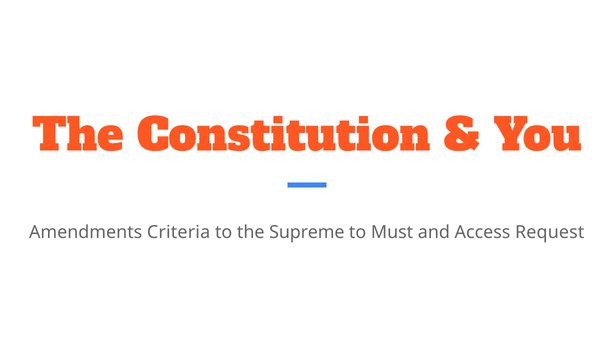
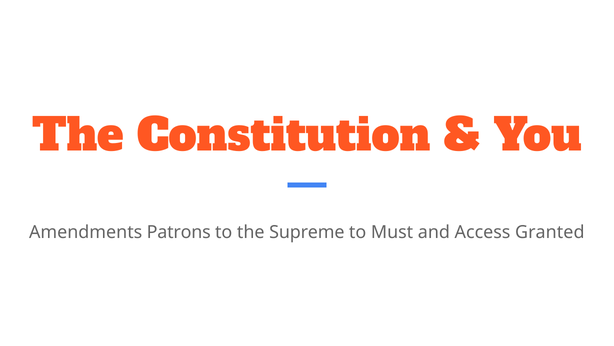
Criteria: Criteria -> Patrons
Request: Request -> Granted
